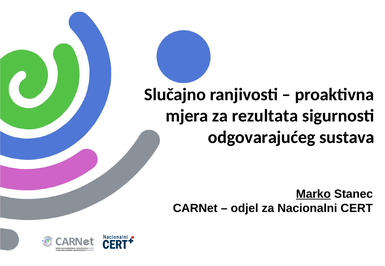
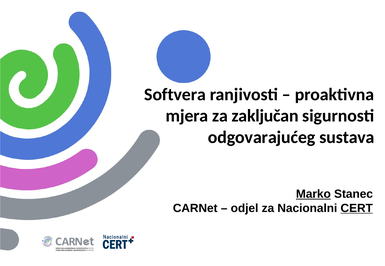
Slučajno: Slučajno -> Softvera
rezultata: rezultata -> zaključan
CERT underline: none -> present
